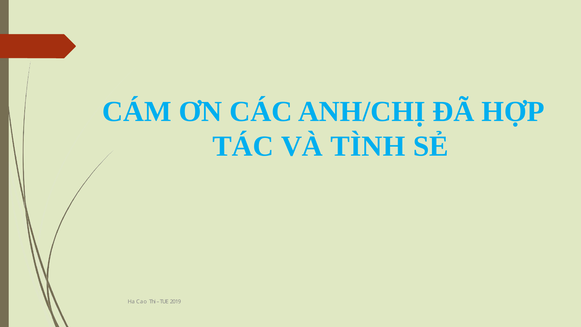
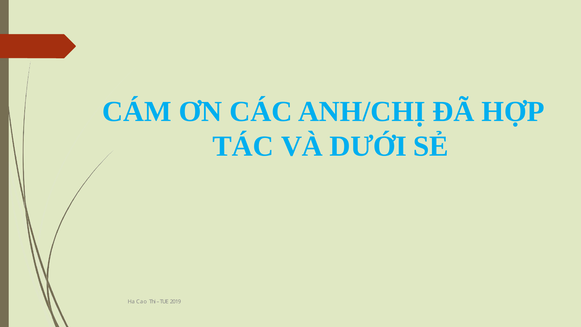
TÌNH: TÌNH -> DƯỚI
